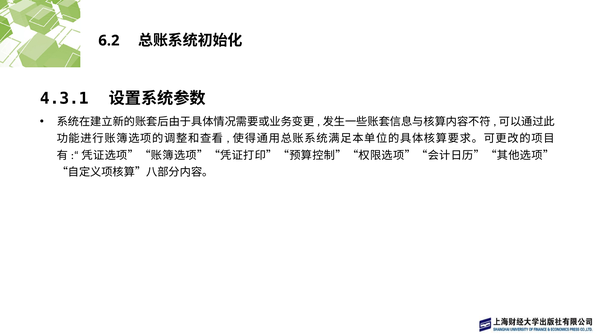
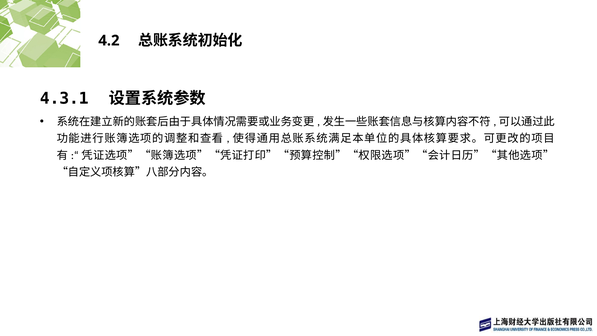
6.2: 6.2 -> 4.2
